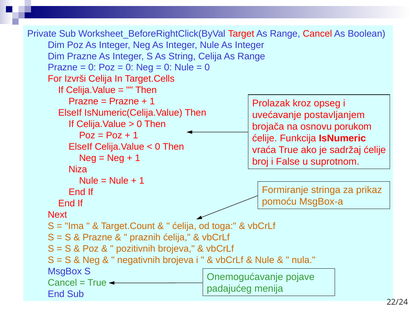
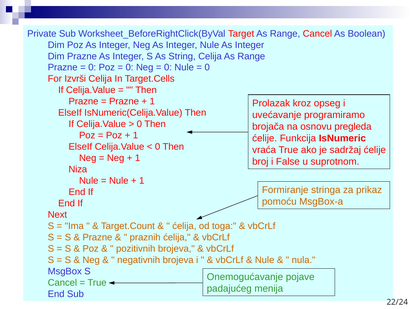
postavljanjem: postavljanjem -> programiramo
porukom: porukom -> pregleda
